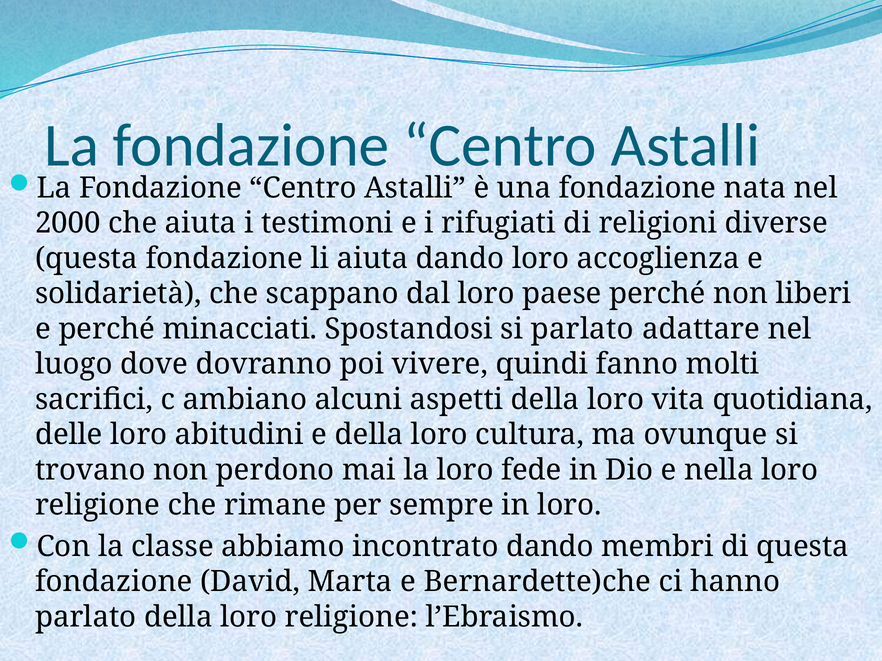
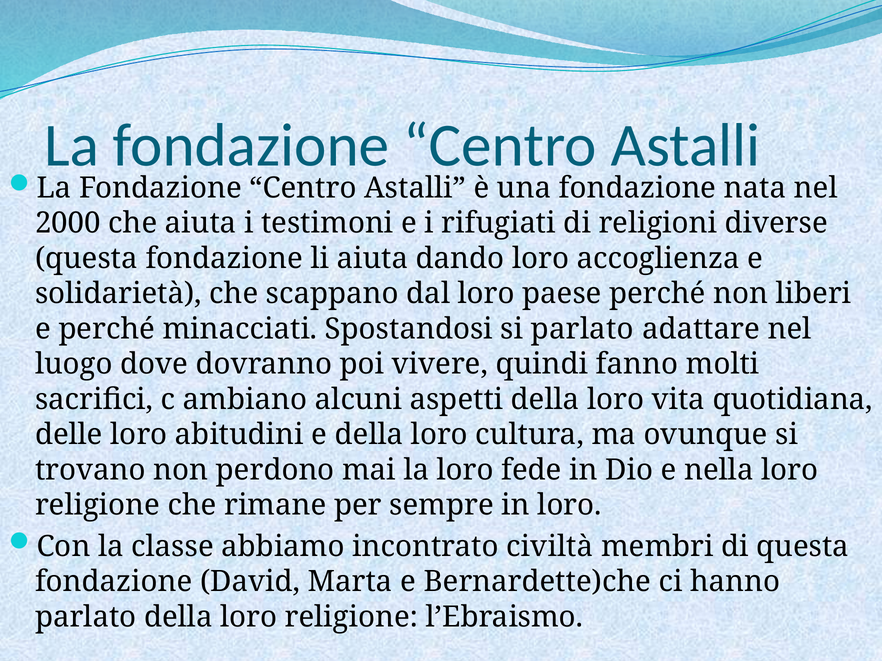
incontrato dando: dando -> civiltà
